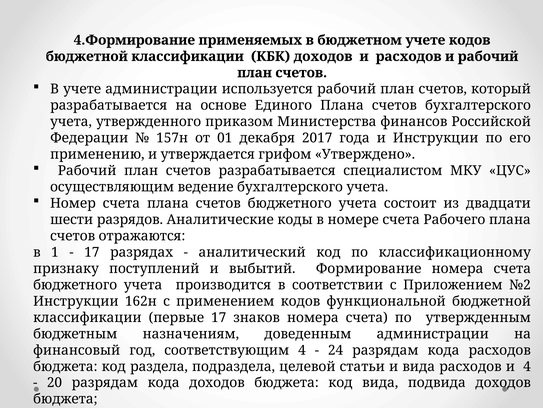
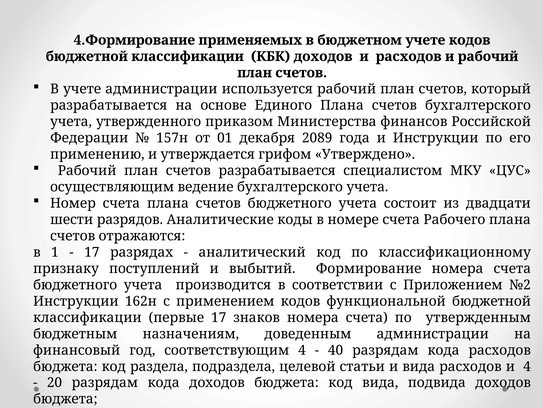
2017: 2017 -> 2089
24: 24 -> 40
